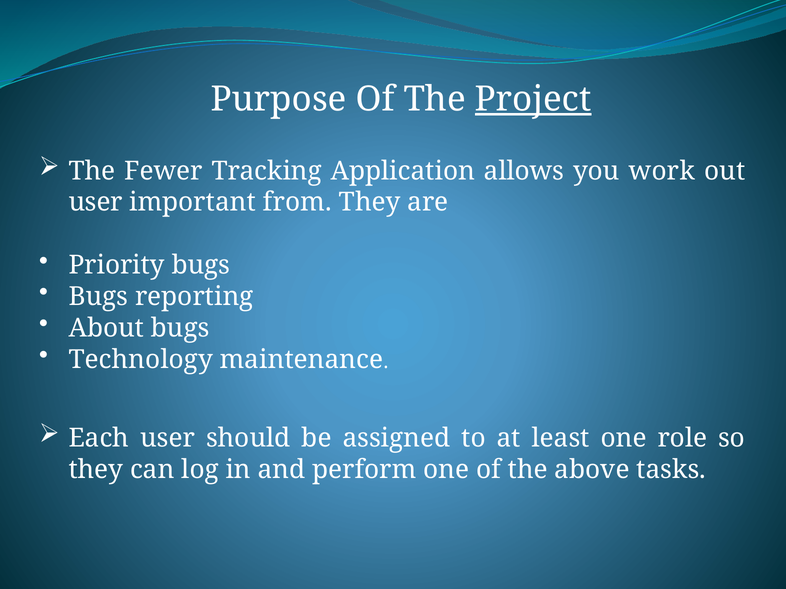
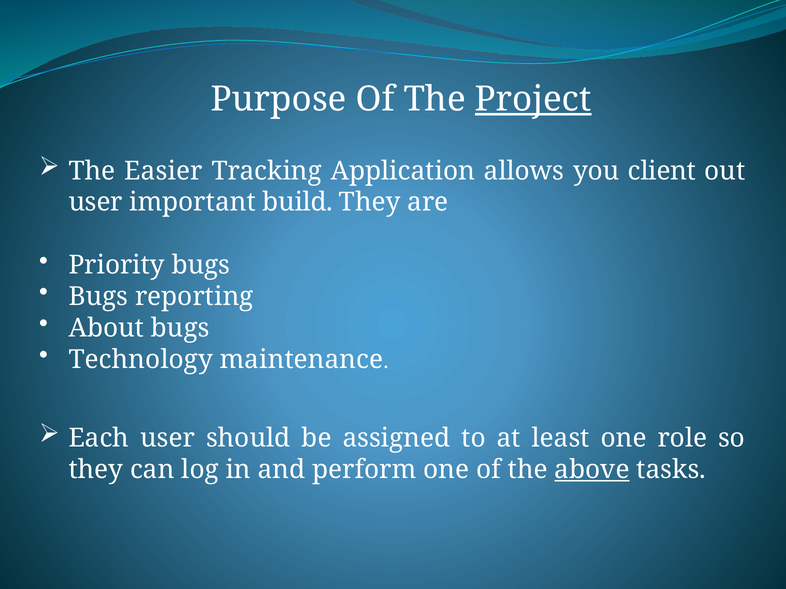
Fewer: Fewer -> Easier
work: work -> client
from: from -> build
above underline: none -> present
